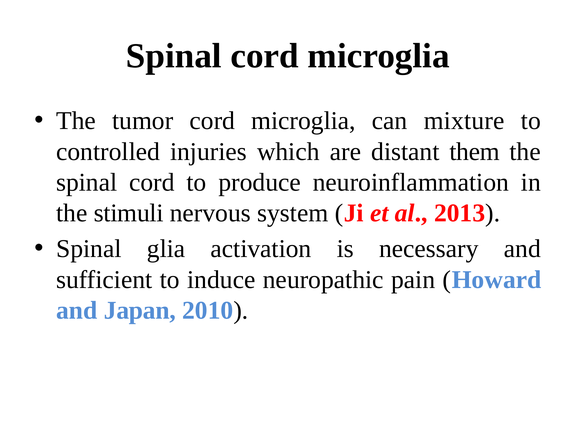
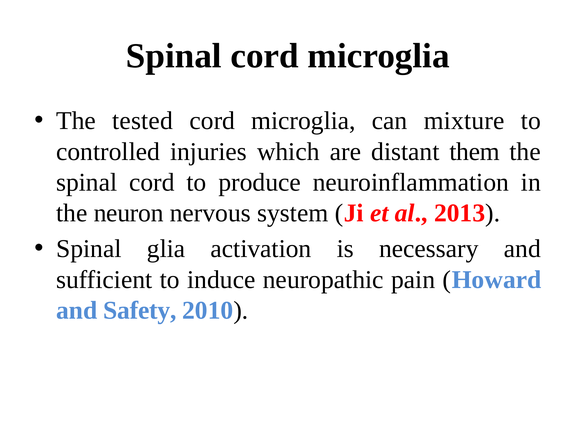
tumor: tumor -> tested
stimuli: stimuli -> neuron
Japan: Japan -> Safety
